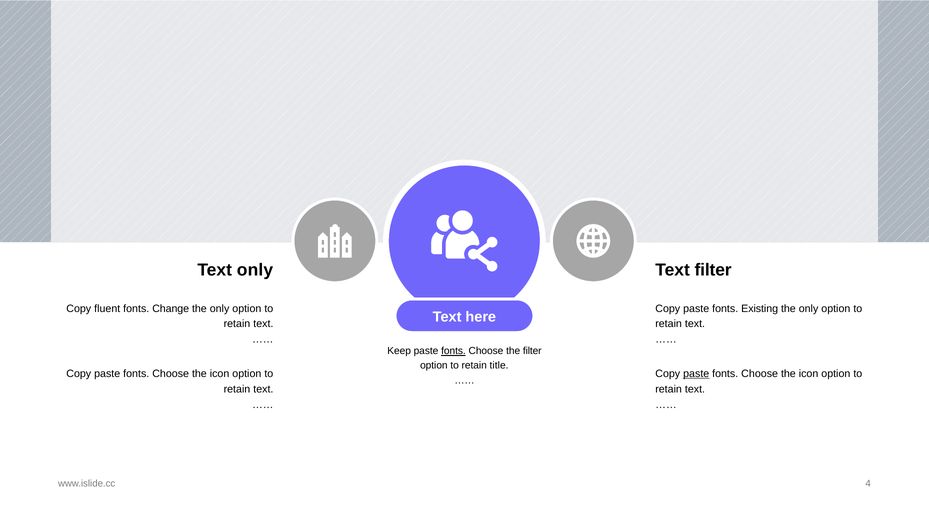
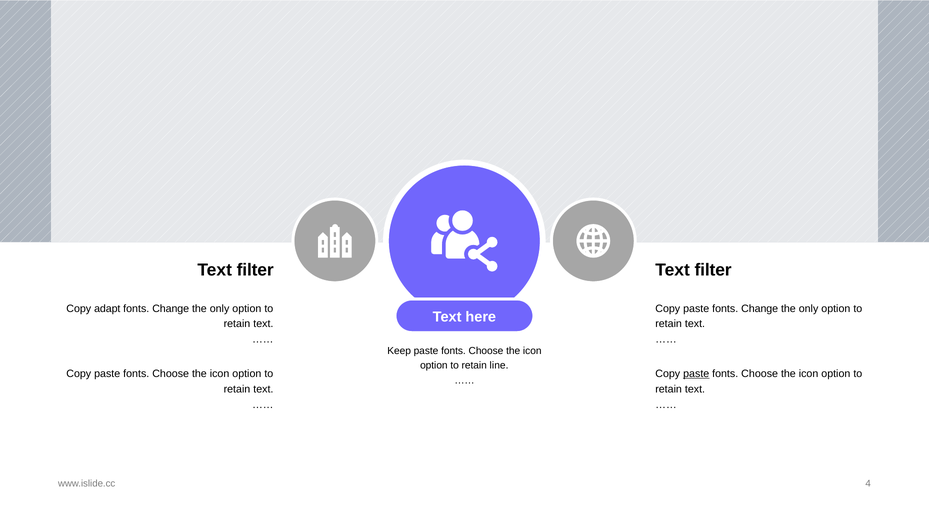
only at (255, 270): only -> filter
fluent: fluent -> adapt
paste fonts Existing: Existing -> Change
fonts at (453, 351) underline: present -> none
filter at (532, 351): filter -> icon
title: title -> line
